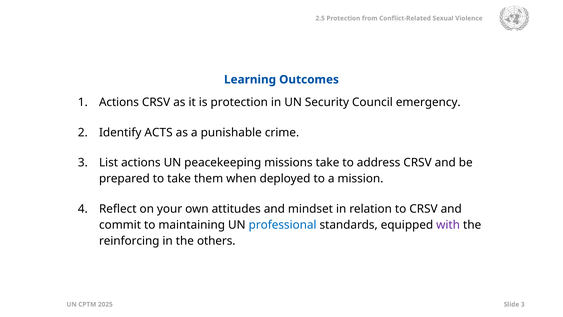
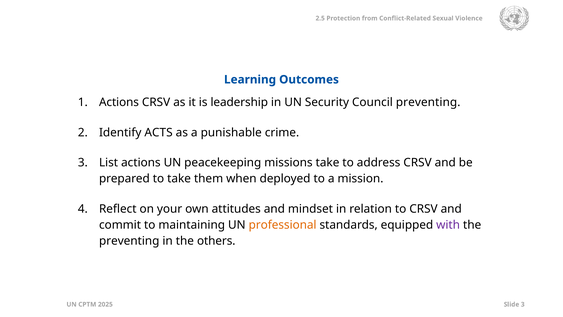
is protection: protection -> leadership
Council emergency: emergency -> preventing
professional colour: blue -> orange
reinforcing at (129, 241): reinforcing -> preventing
